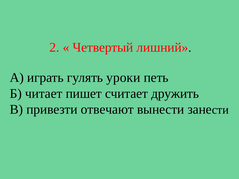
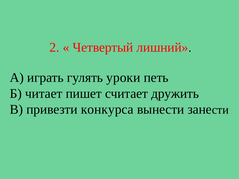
отвечают: отвечают -> конкурса
